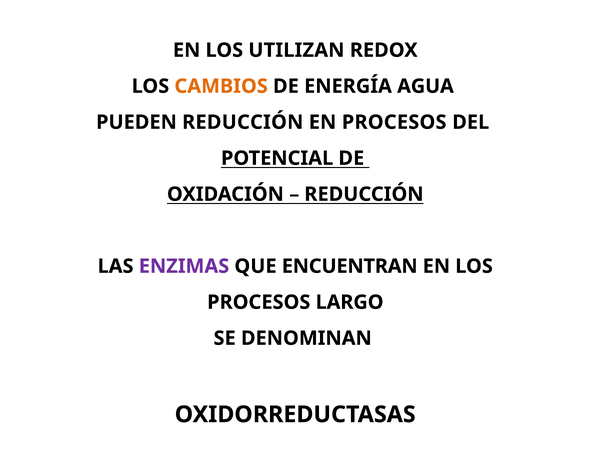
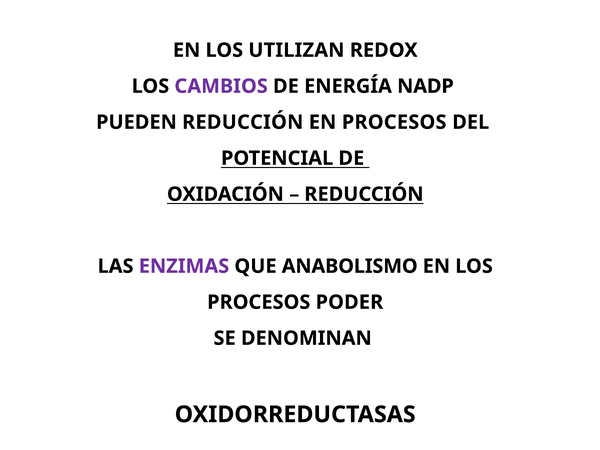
CAMBIOS colour: orange -> purple
AGUA: AGUA -> NADP
ENCUENTRAN: ENCUENTRAN -> ANABOLISMO
LARGO: LARGO -> PODER
